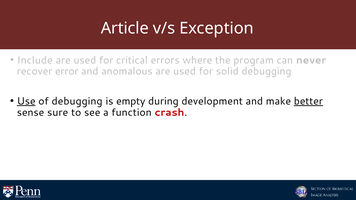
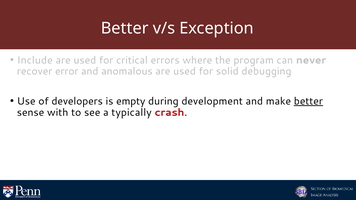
Article at (125, 28): Article -> Better
Use underline: present -> none
of debugging: debugging -> developers
sure: sure -> with
function: function -> typically
